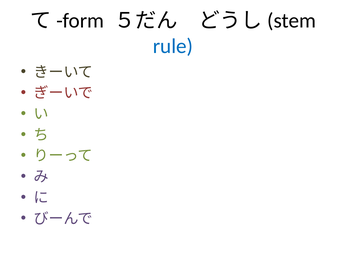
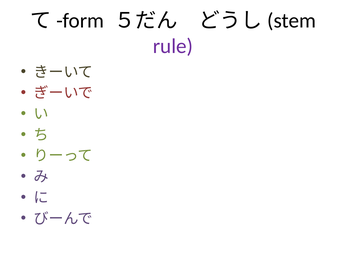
rule colour: blue -> purple
